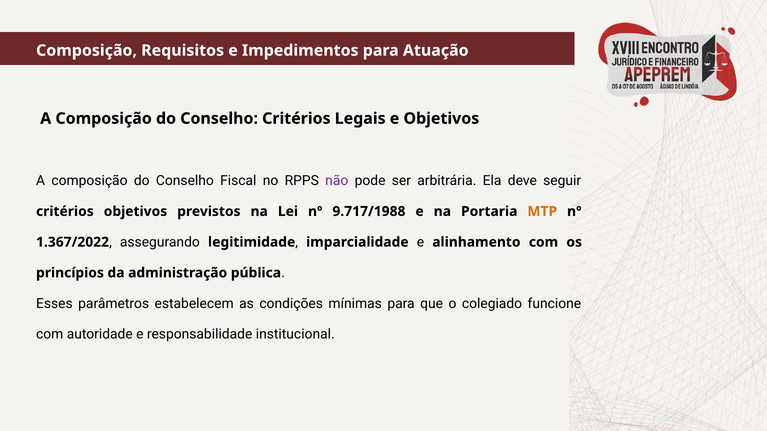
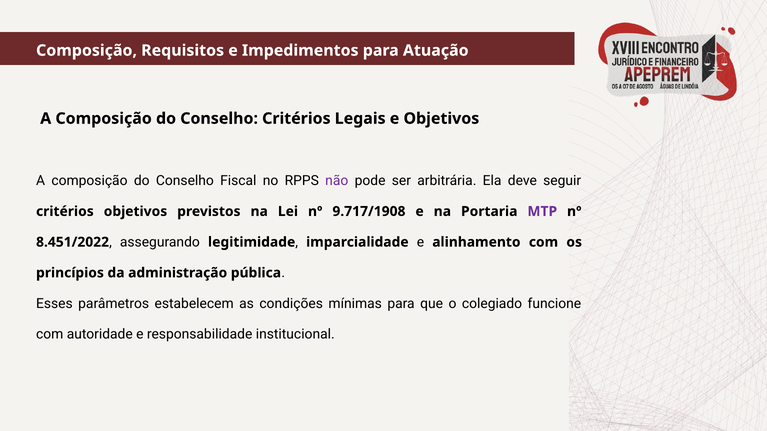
9.717/1988: 9.717/1988 -> 9.717/1908
MTP colour: orange -> purple
1.367/2022: 1.367/2022 -> 8.451/2022
